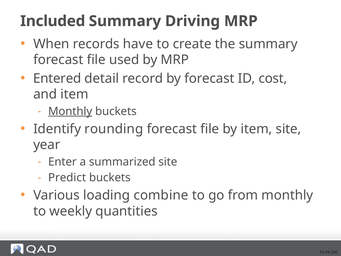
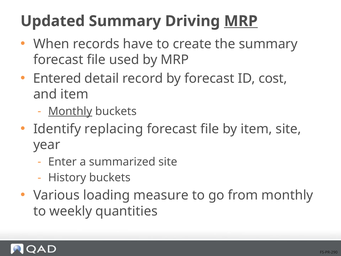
Included: Included -> Updated
MRP at (241, 21) underline: none -> present
rounding: rounding -> replacing
Predict: Predict -> History
combine: combine -> measure
